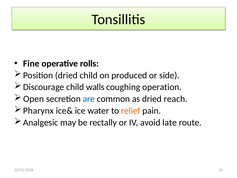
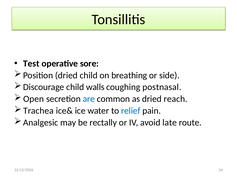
Fine: Fine -> Test
rolls: rolls -> sore
produced: produced -> breathing
operation: operation -> postnasal
Pharynx: Pharynx -> Trachea
relief colour: orange -> blue
